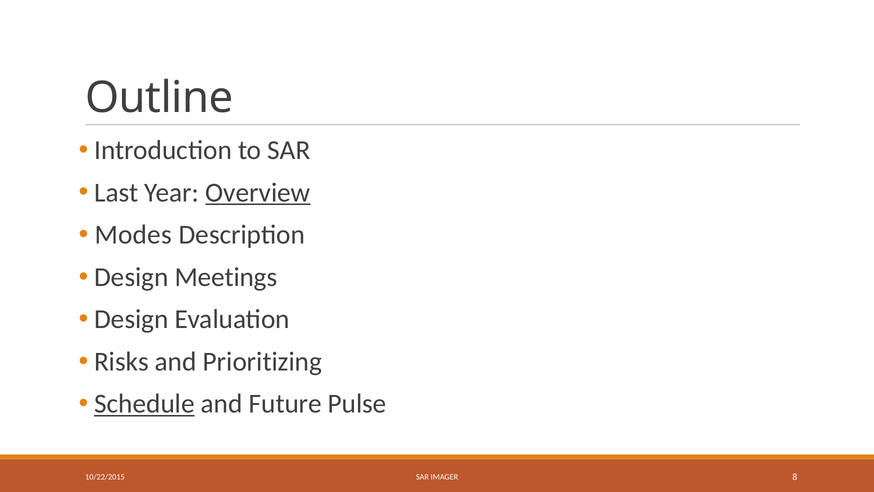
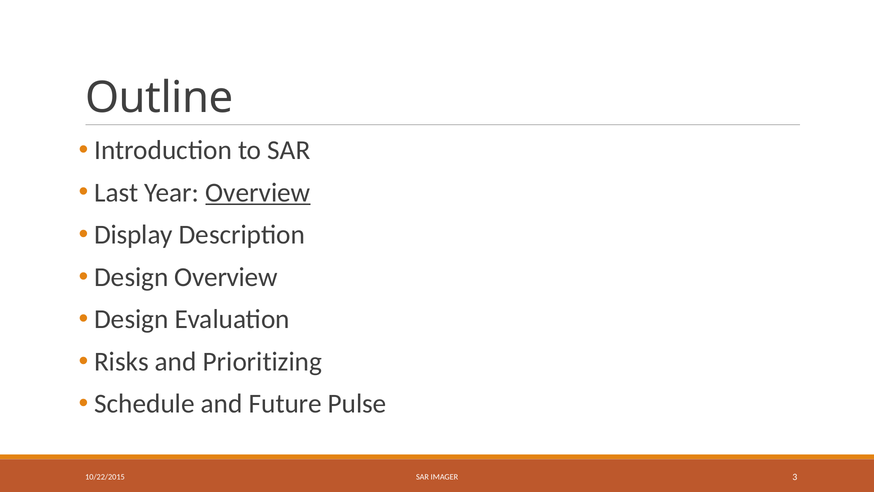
Modes: Modes -> Display
Design Meetings: Meetings -> Overview
Schedule underline: present -> none
8: 8 -> 3
